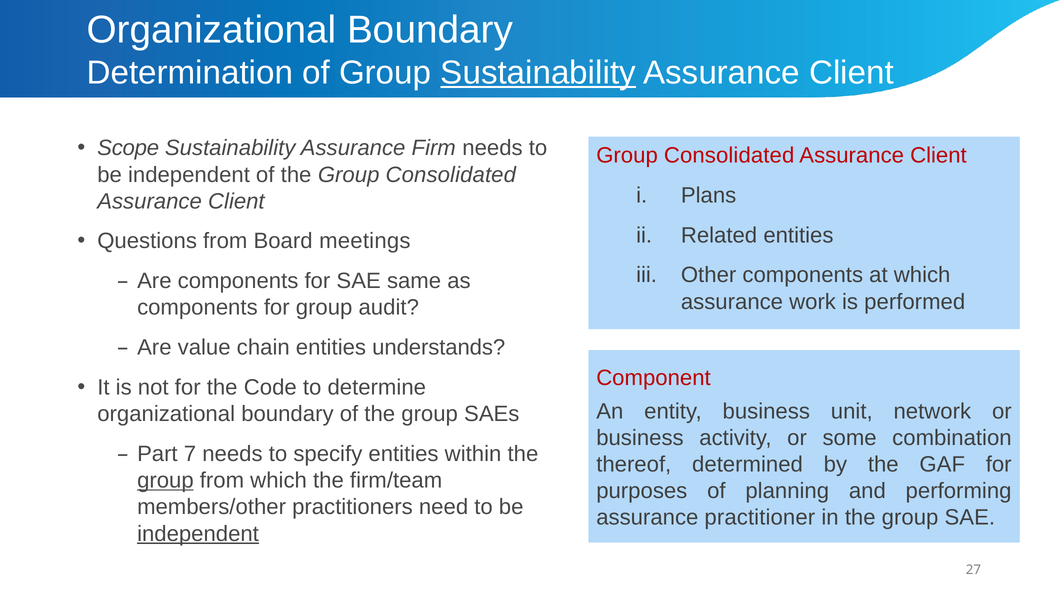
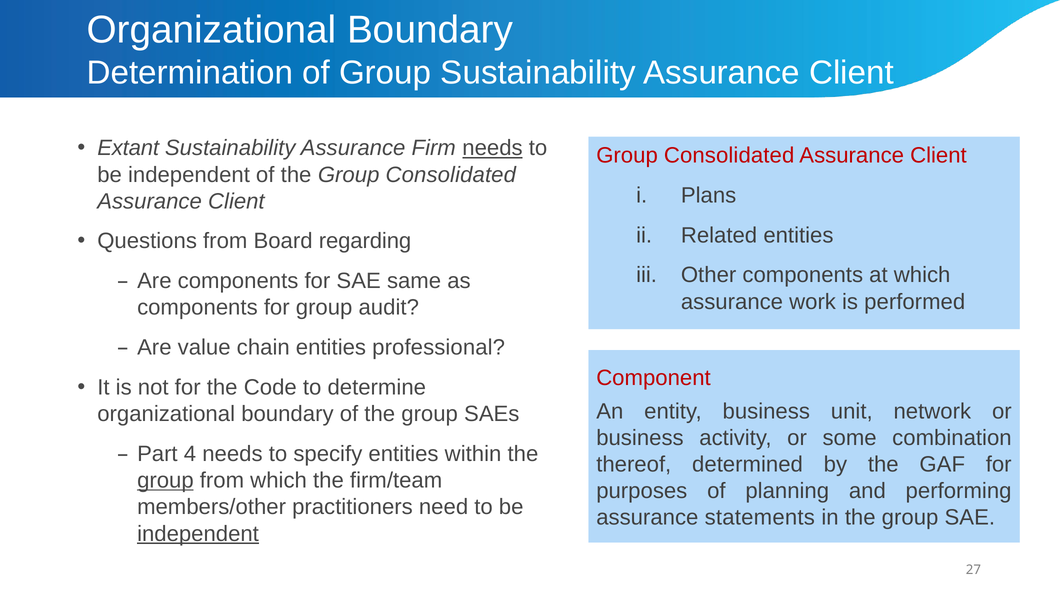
Sustainability at (538, 73) underline: present -> none
Scope: Scope -> Extant
needs at (493, 148) underline: none -> present
meetings: meetings -> regarding
understands: understands -> professional
7: 7 -> 4
practitioner: practitioner -> statements
